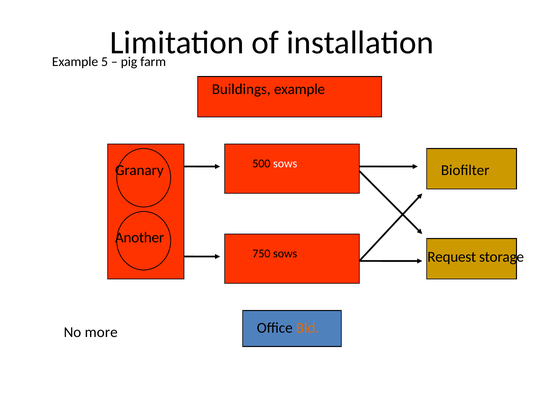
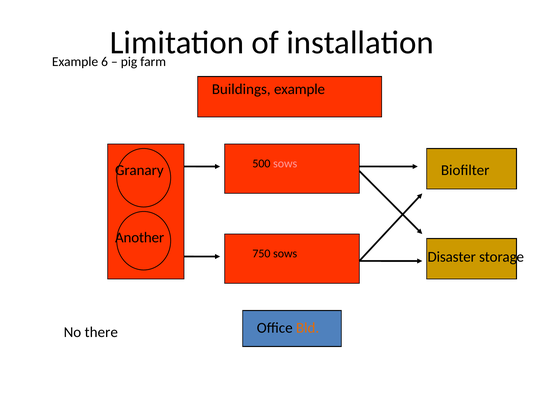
5: 5 -> 6
sows at (285, 163) colour: white -> pink
Request: Request -> Disaster
more: more -> there
